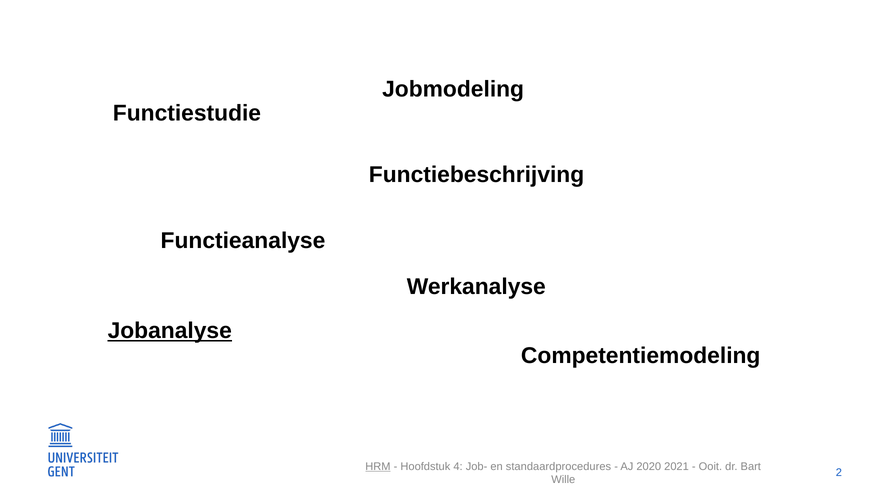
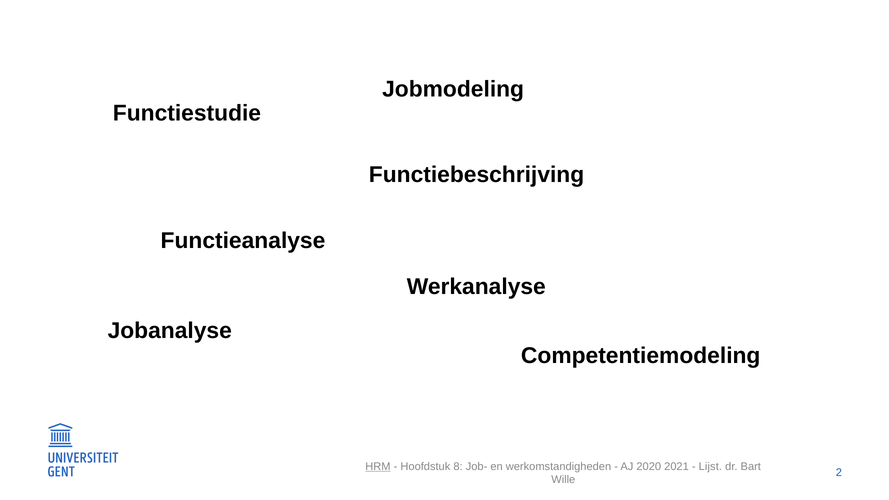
Jobanalyse underline: present -> none
4: 4 -> 8
standaardprocedures: standaardprocedures -> werkomstandigheden
Ooit: Ooit -> Lijst
